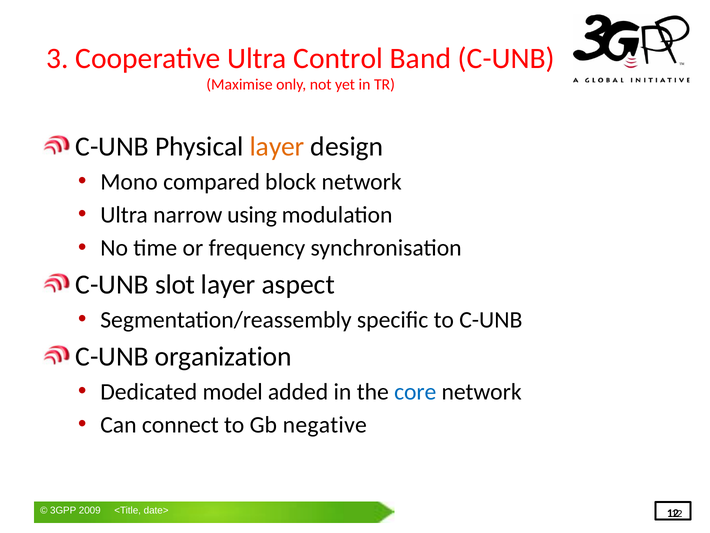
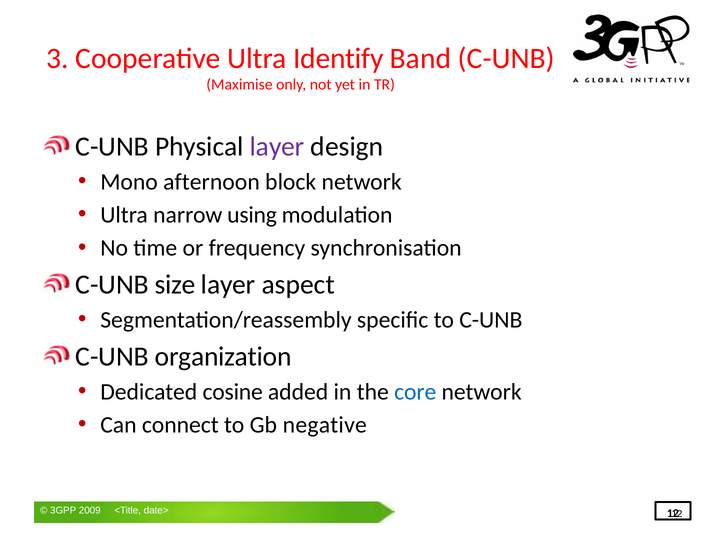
Control: Control -> Identify
layer at (277, 146) colour: orange -> purple
compared: compared -> afternoon
slot: slot -> size
model: model -> cosine
